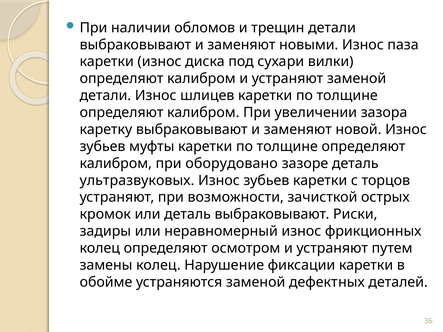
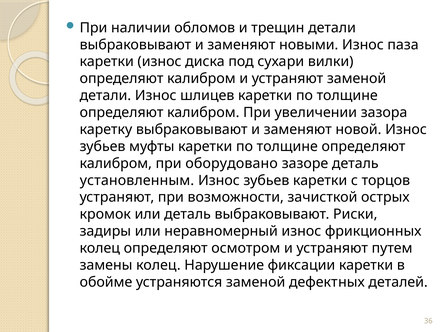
ультразвуковых: ультразвуковых -> установленным
